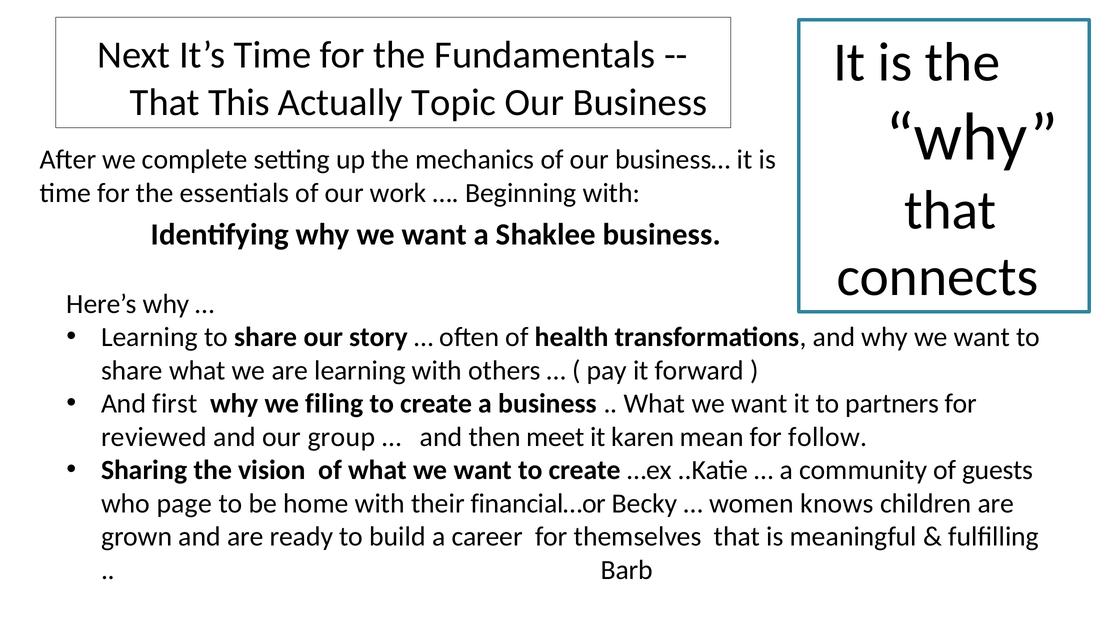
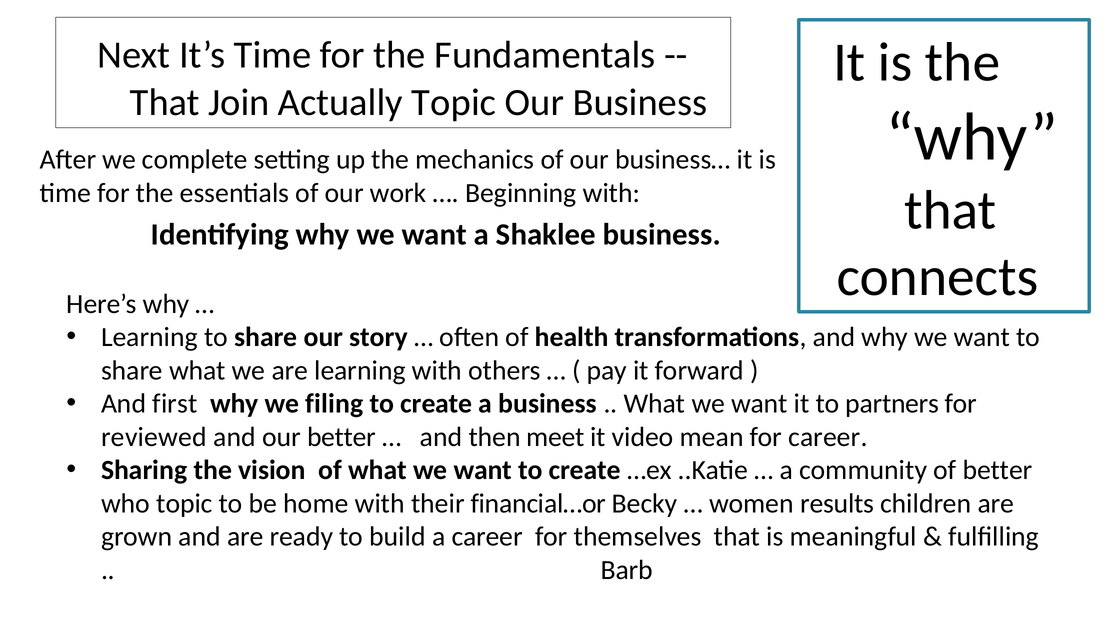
This: This -> Join
our group: group -> better
karen: karen -> video
for follow: follow -> career
of guests: guests -> better
who page: page -> topic
knows: knows -> results
